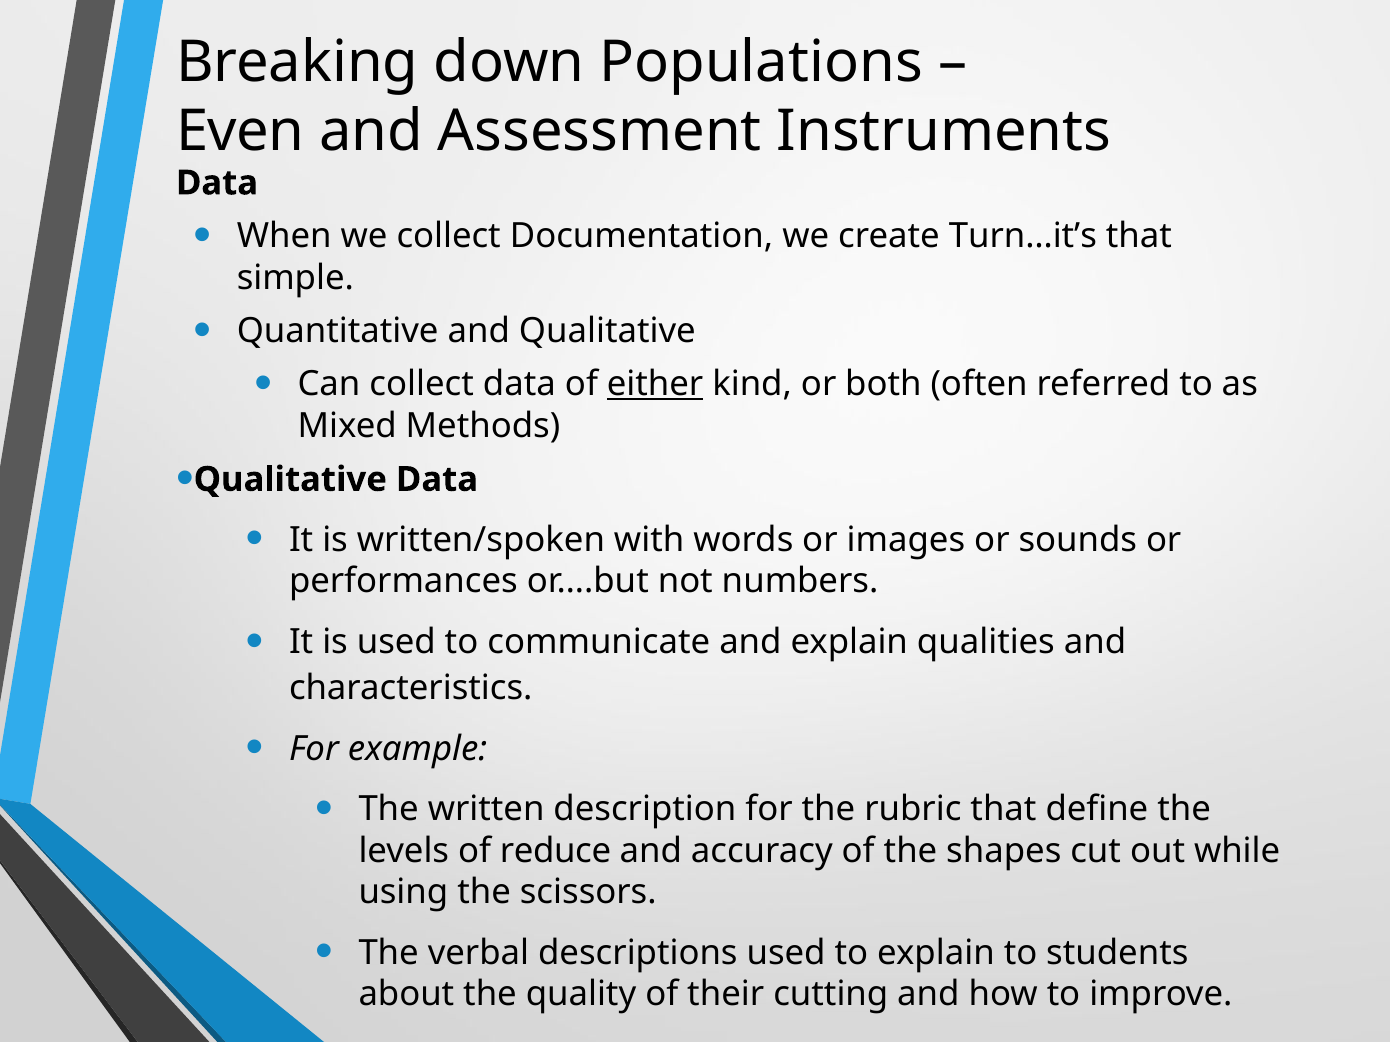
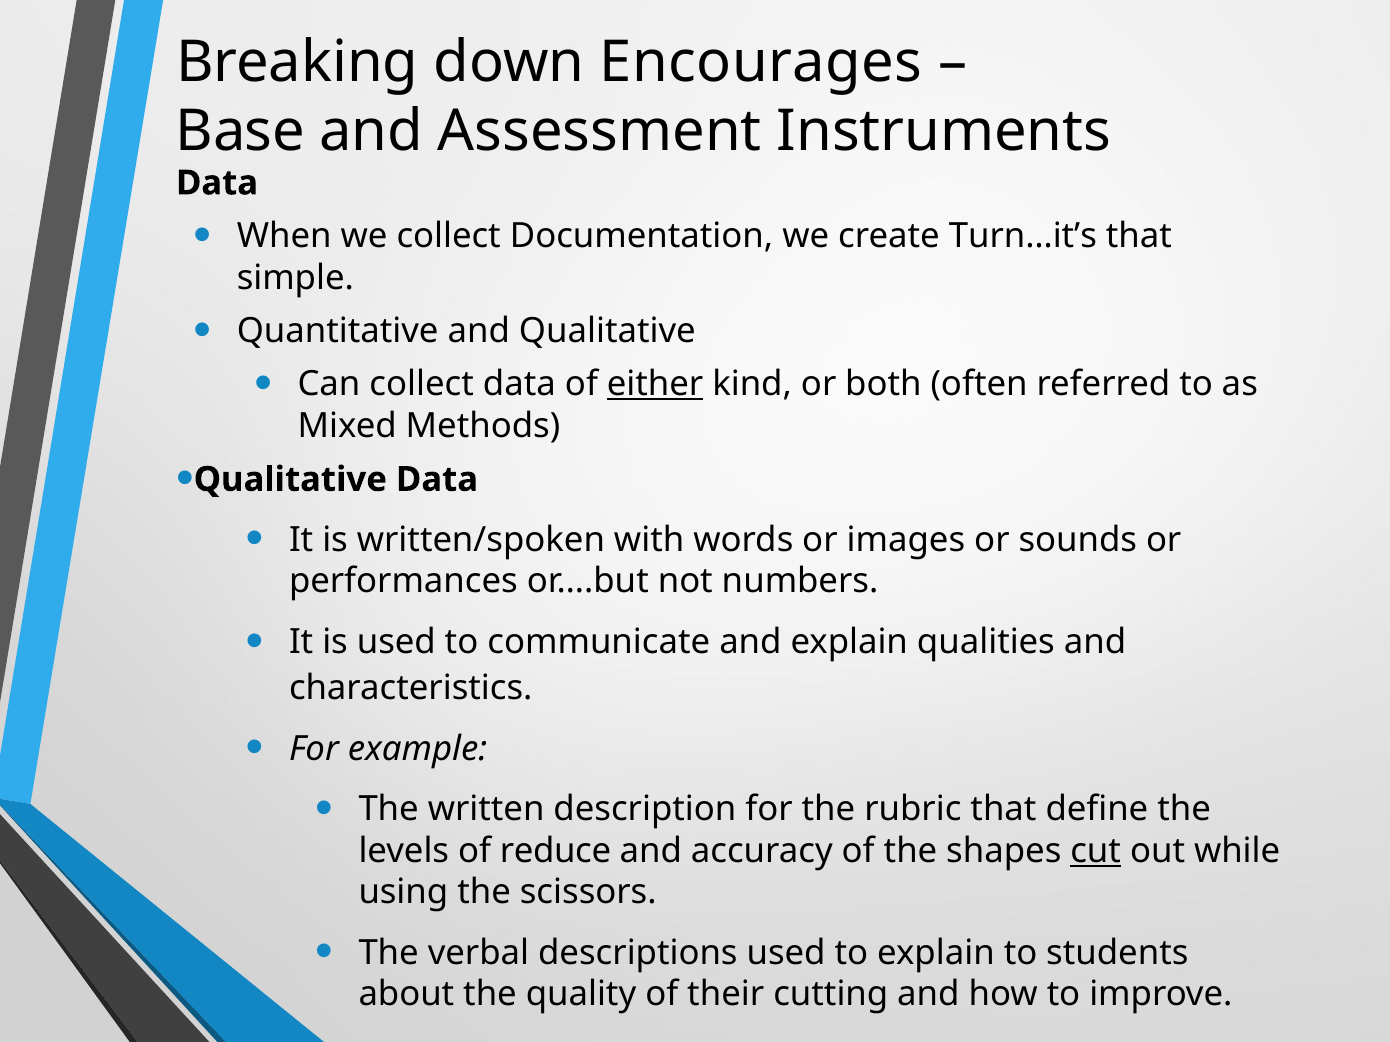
Populations: Populations -> Encourages
Even: Even -> Base
cut underline: none -> present
